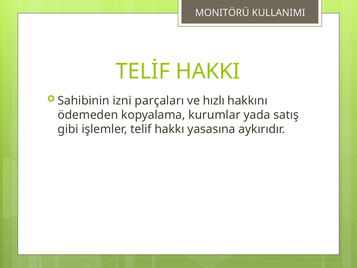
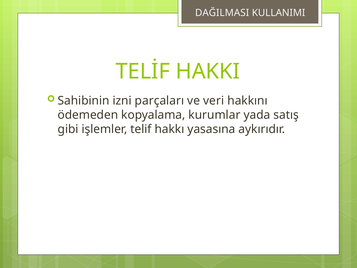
MONITÖRÜ: MONITÖRÜ -> DAĞILMASI
hızlı: hızlı -> veri
